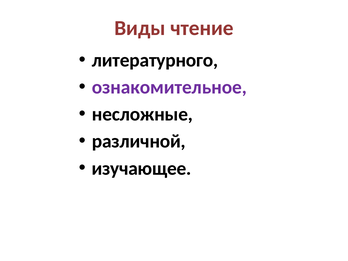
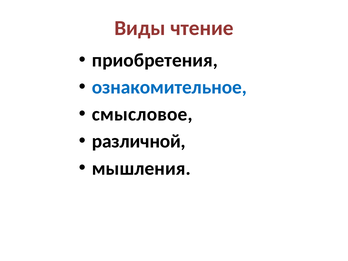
литературного: литературного -> приобретения
ознакомительное colour: purple -> blue
несложные: несложные -> смысловое
изучающее: изучающее -> мышления
